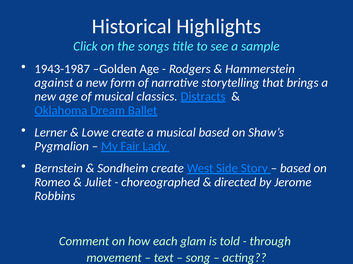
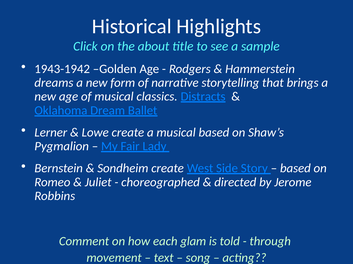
songs: songs -> about
1943-1987: 1943-1987 -> 1943-1942
against: against -> dreams
